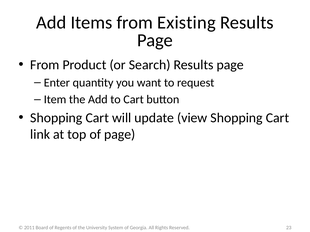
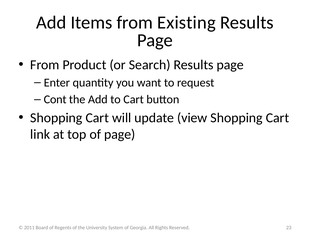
Item: Item -> Cont
